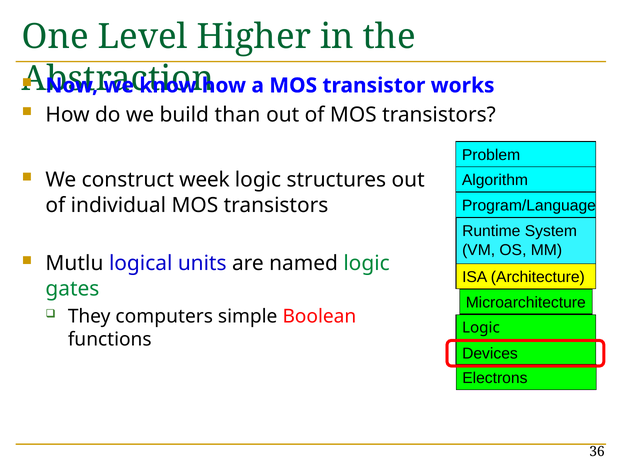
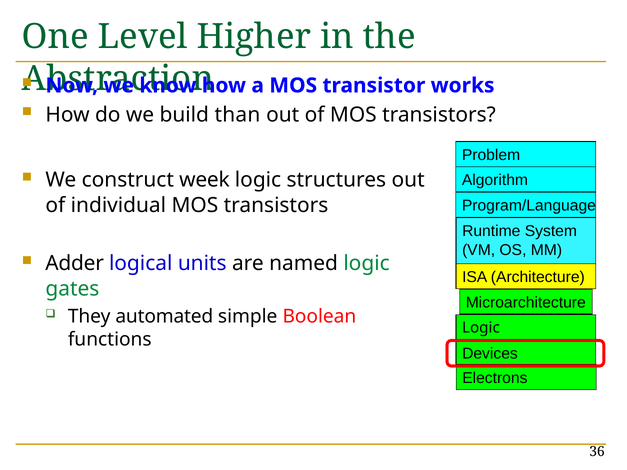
Mutlu: Mutlu -> Adder
computers: computers -> automated
